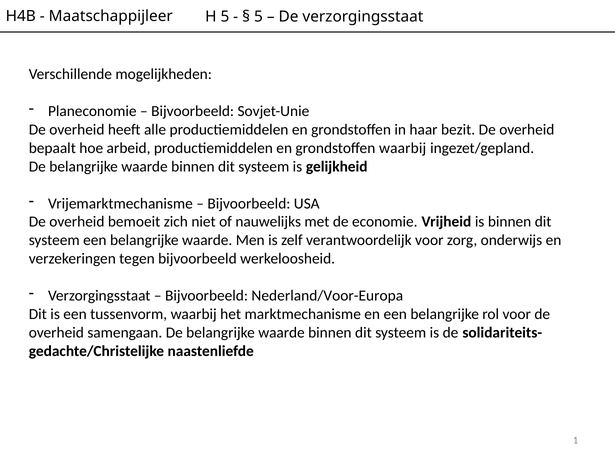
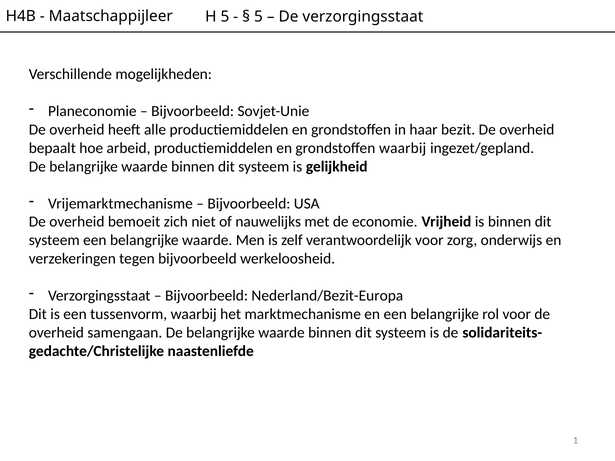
Nederland/Voor-Europa: Nederland/Voor-Europa -> Nederland/Bezit-Europa
